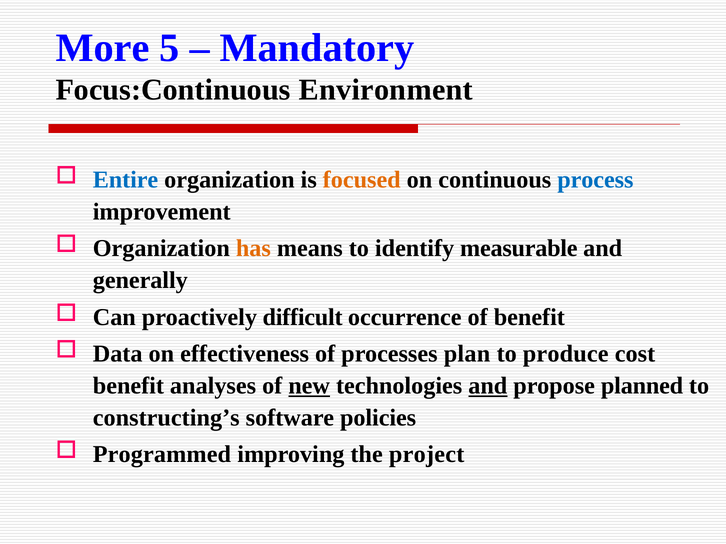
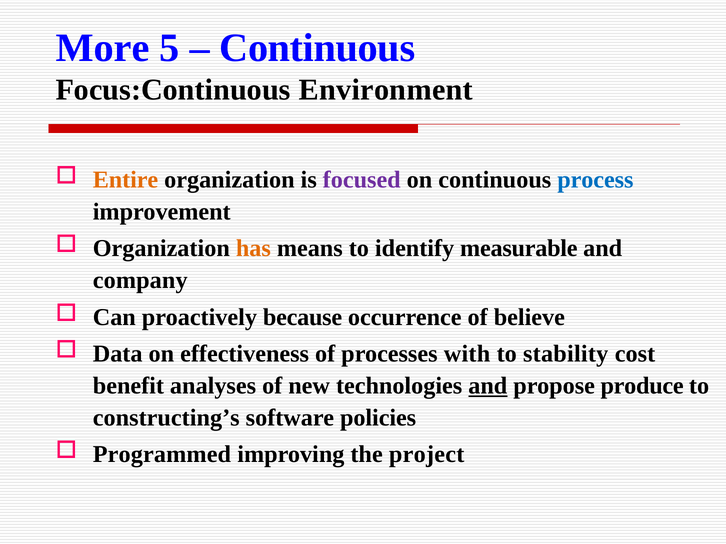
Mandatory at (317, 48): Mandatory -> Continuous
Entire colour: blue -> orange
focused colour: orange -> purple
generally: generally -> company
difficult: difficult -> because
of benefit: benefit -> believe
plan: plan -> with
produce: produce -> stability
new underline: present -> none
planned: planned -> produce
